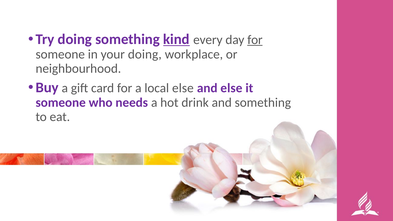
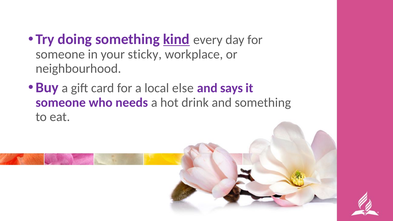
for at (255, 40) underline: present -> none
your doing: doing -> sticky
and else: else -> says
